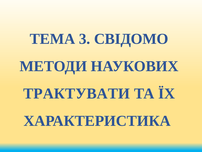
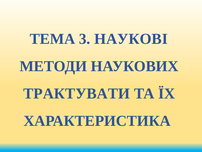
СВІДОМО: СВІДОМО -> НАУКОВІ
